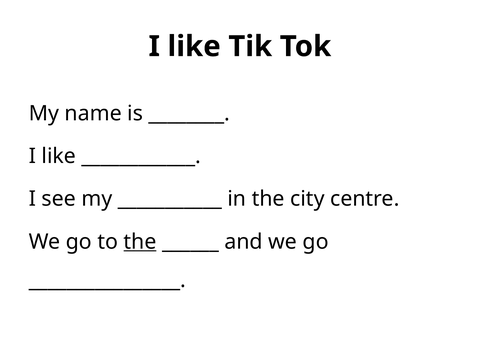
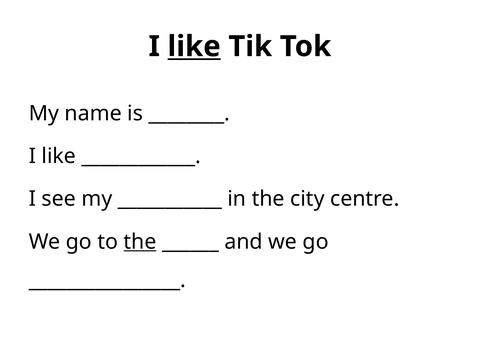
like at (194, 46) underline: none -> present
